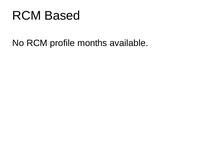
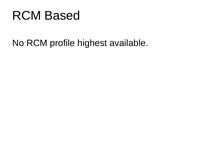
months: months -> highest
